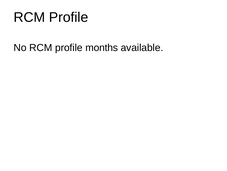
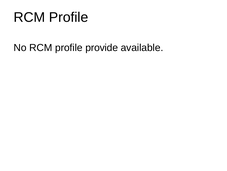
months: months -> provide
